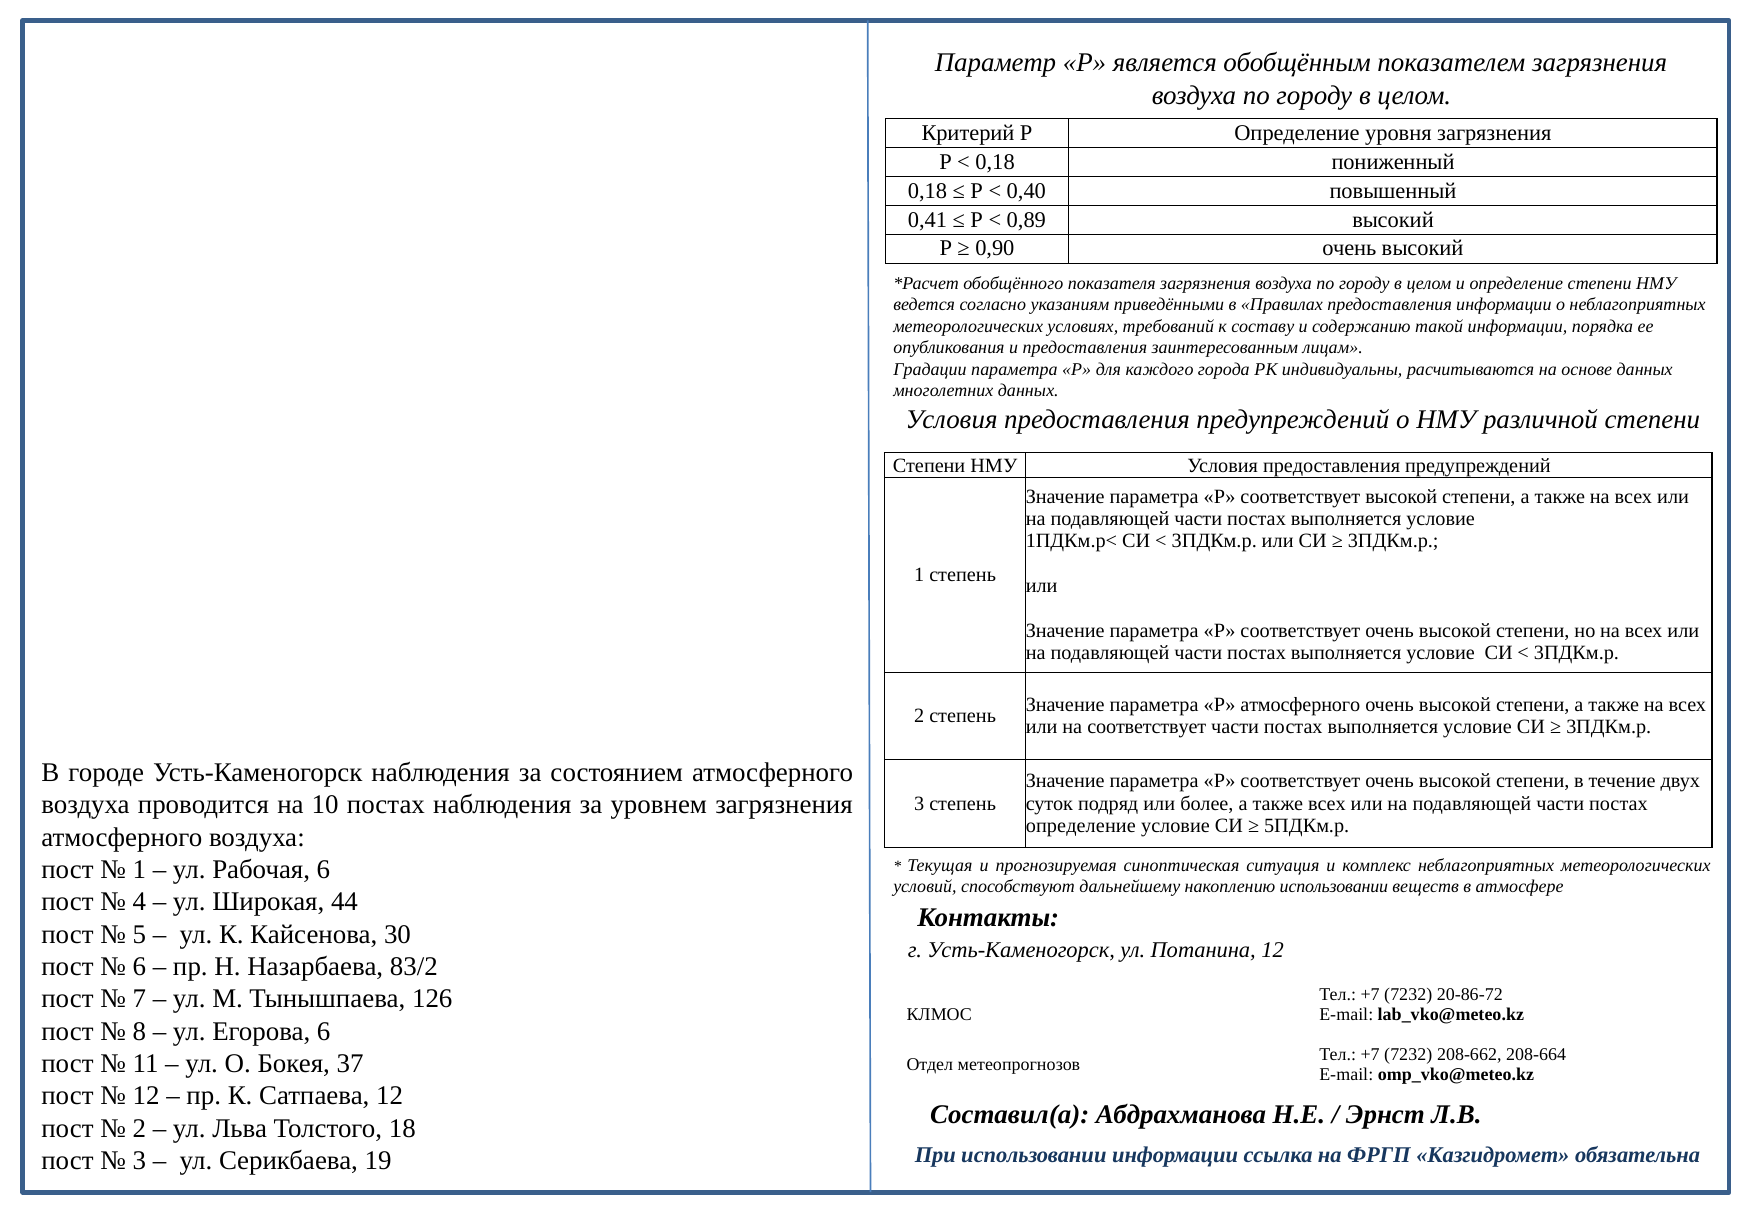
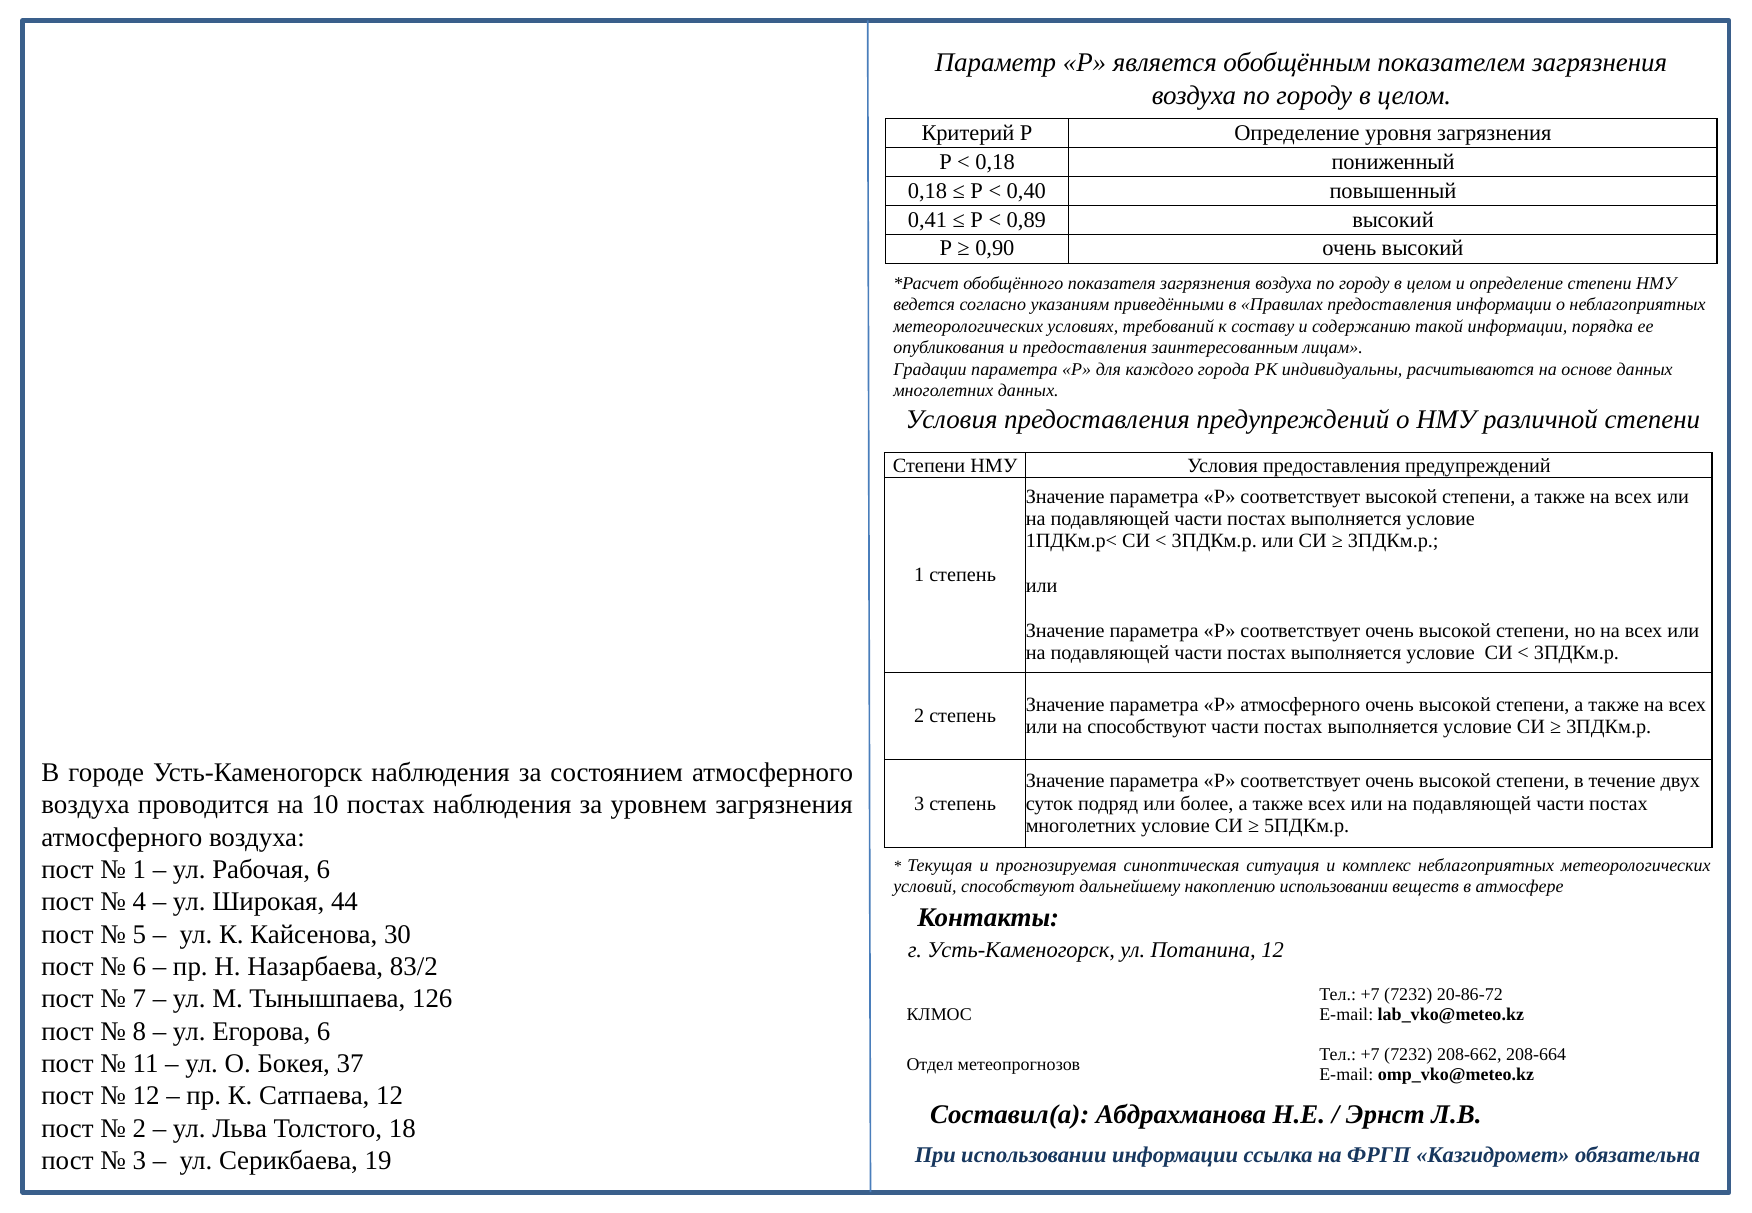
на соответствует: соответствует -> способствуют
определение at (1081, 826): определение -> многолетних
